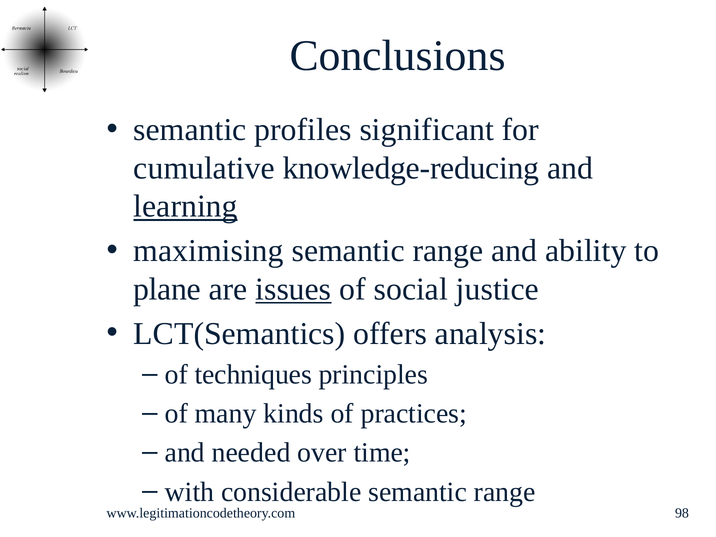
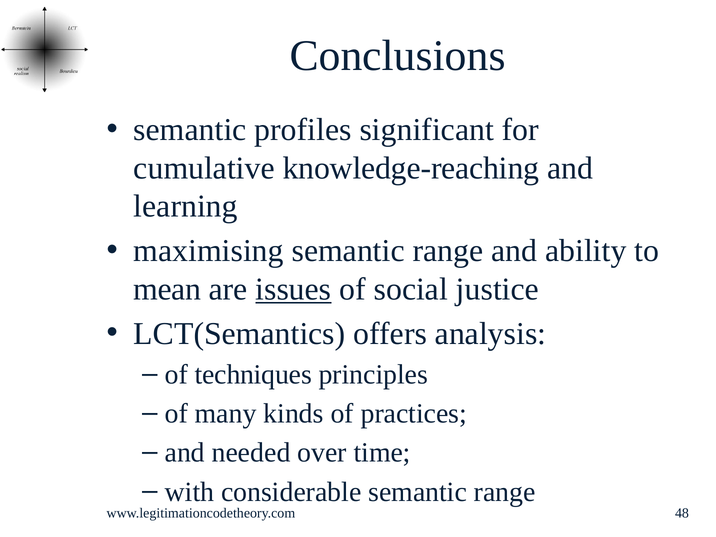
knowledge-reducing: knowledge-reducing -> knowledge-reaching
learning underline: present -> none
plane: plane -> mean
98: 98 -> 48
